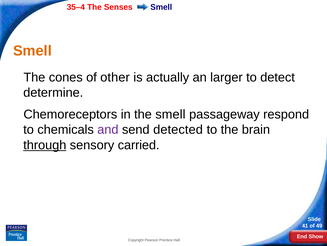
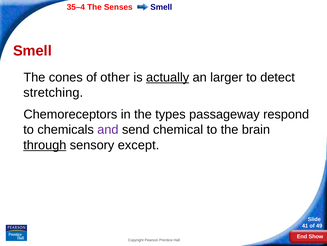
Smell at (32, 51) colour: orange -> red
actually underline: none -> present
determine: determine -> stretching
the smell: smell -> types
detected: detected -> chemical
carried: carried -> except
